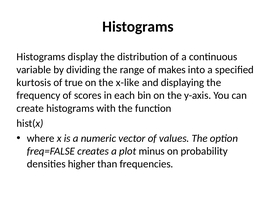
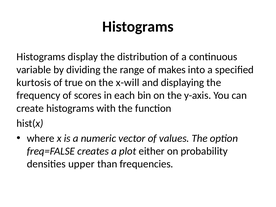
x-like: x-like -> x-will
minus: minus -> either
higher: higher -> upper
